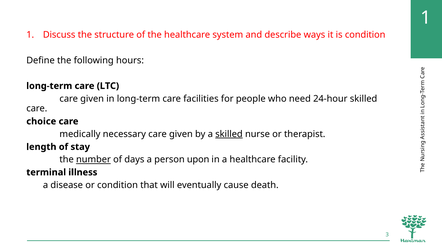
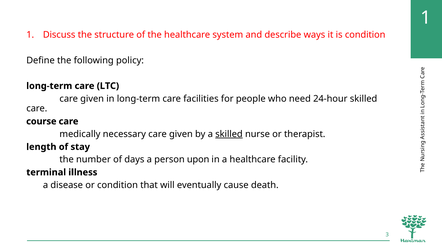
hours: hours -> policy
choice: choice -> course
number underline: present -> none
